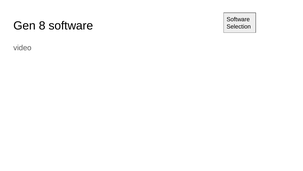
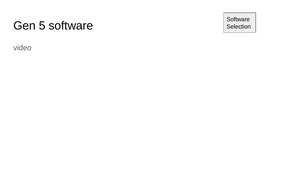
8: 8 -> 5
